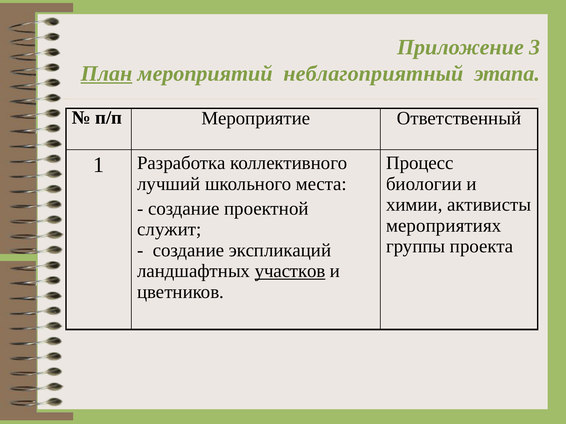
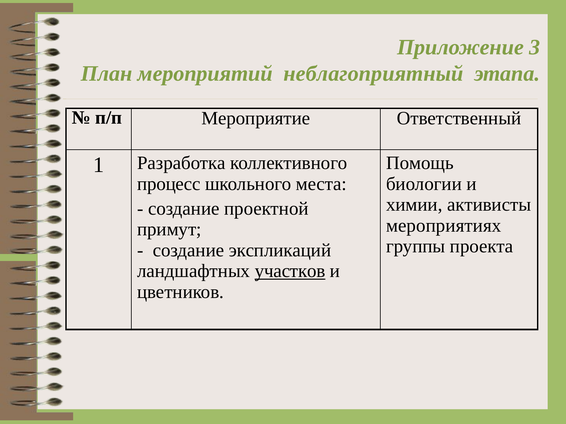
План underline: present -> none
Процесс: Процесс -> Помощь
лучший: лучший -> процесс
служит: служит -> примут
